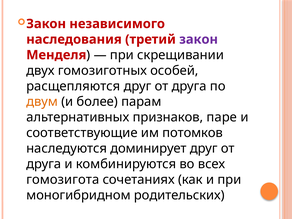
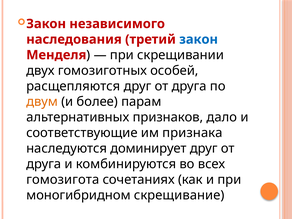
закон at (199, 39) colour: purple -> blue
паре: паре -> дало
потомков: потомков -> признака
родительских: родительских -> скрещивание
